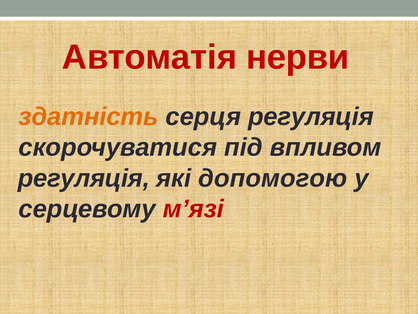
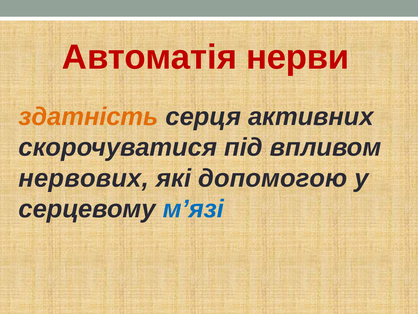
серця регуляція: регуляція -> активних
регуляція at (84, 178): регуляція -> нервових
м’язі colour: red -> blue
